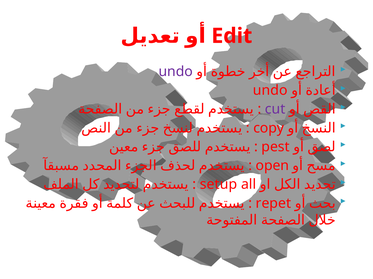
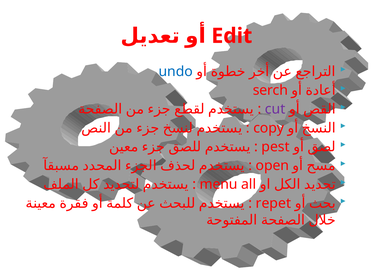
undo at (176, 72) colour: purple -> blue
undo at (270, 91): undo -> serch
setup: setup -> menu
